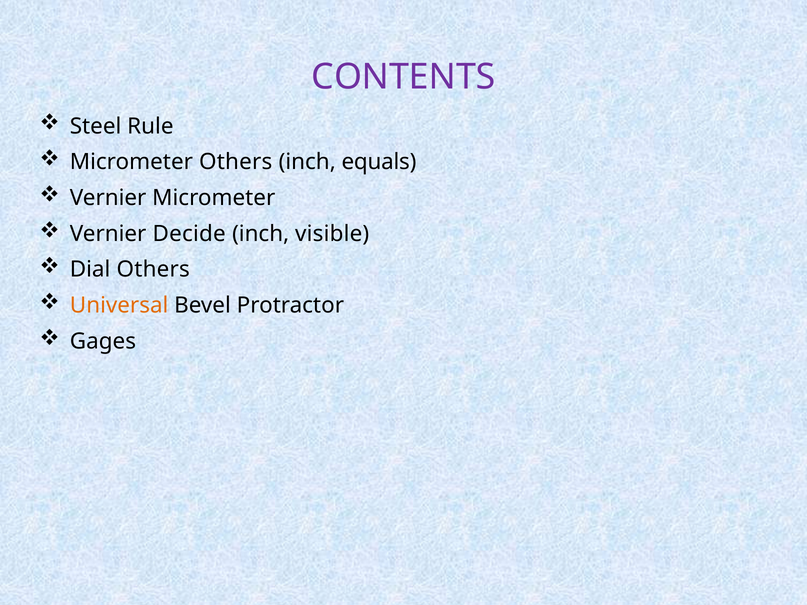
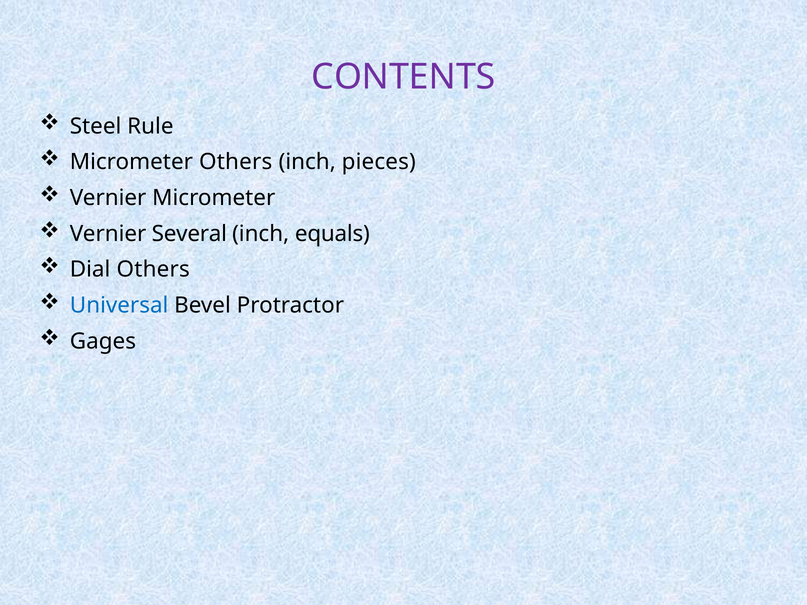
equals: equals -> pieces
Decide: Decide -> Several
visible: visible -> equals
Universal colour: orange -> blue
